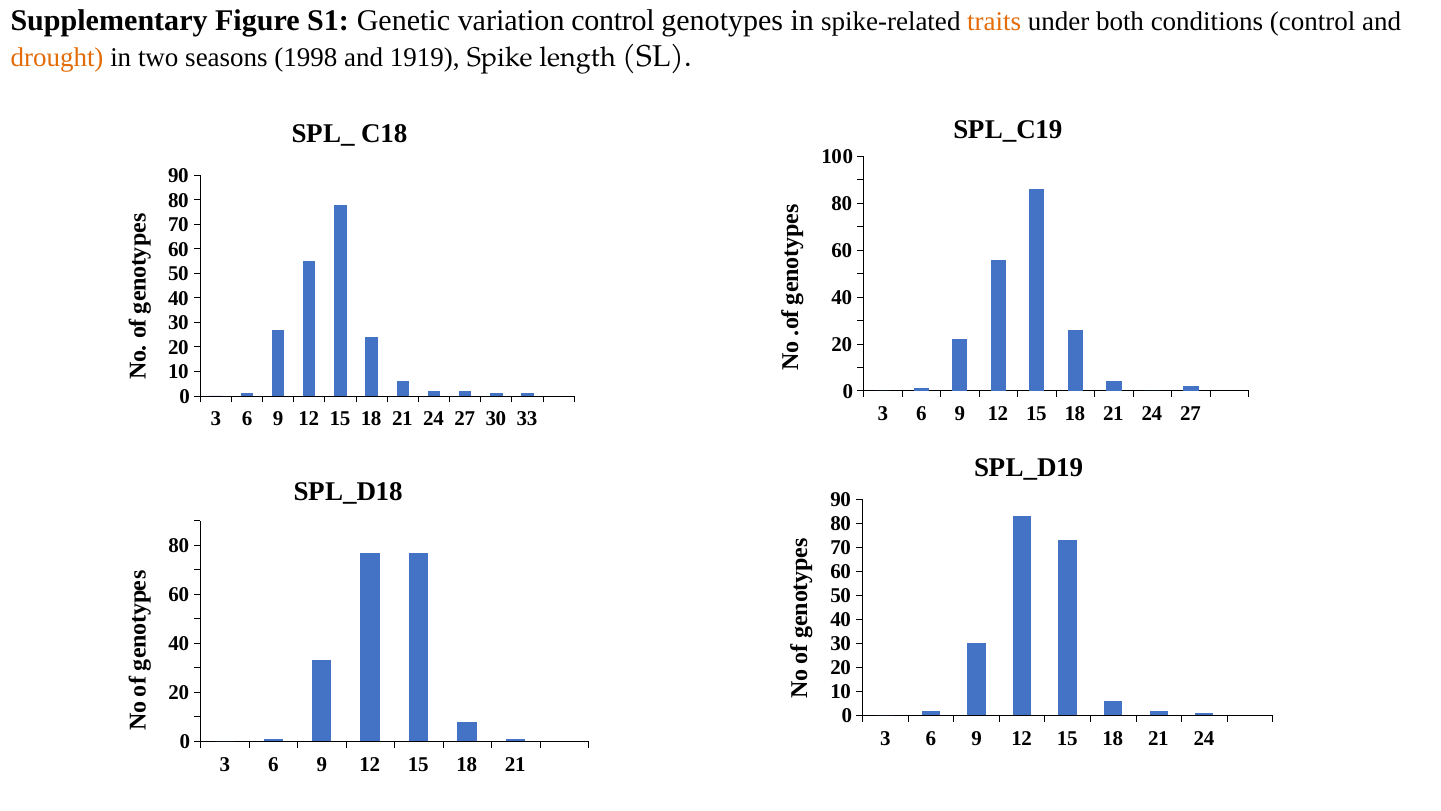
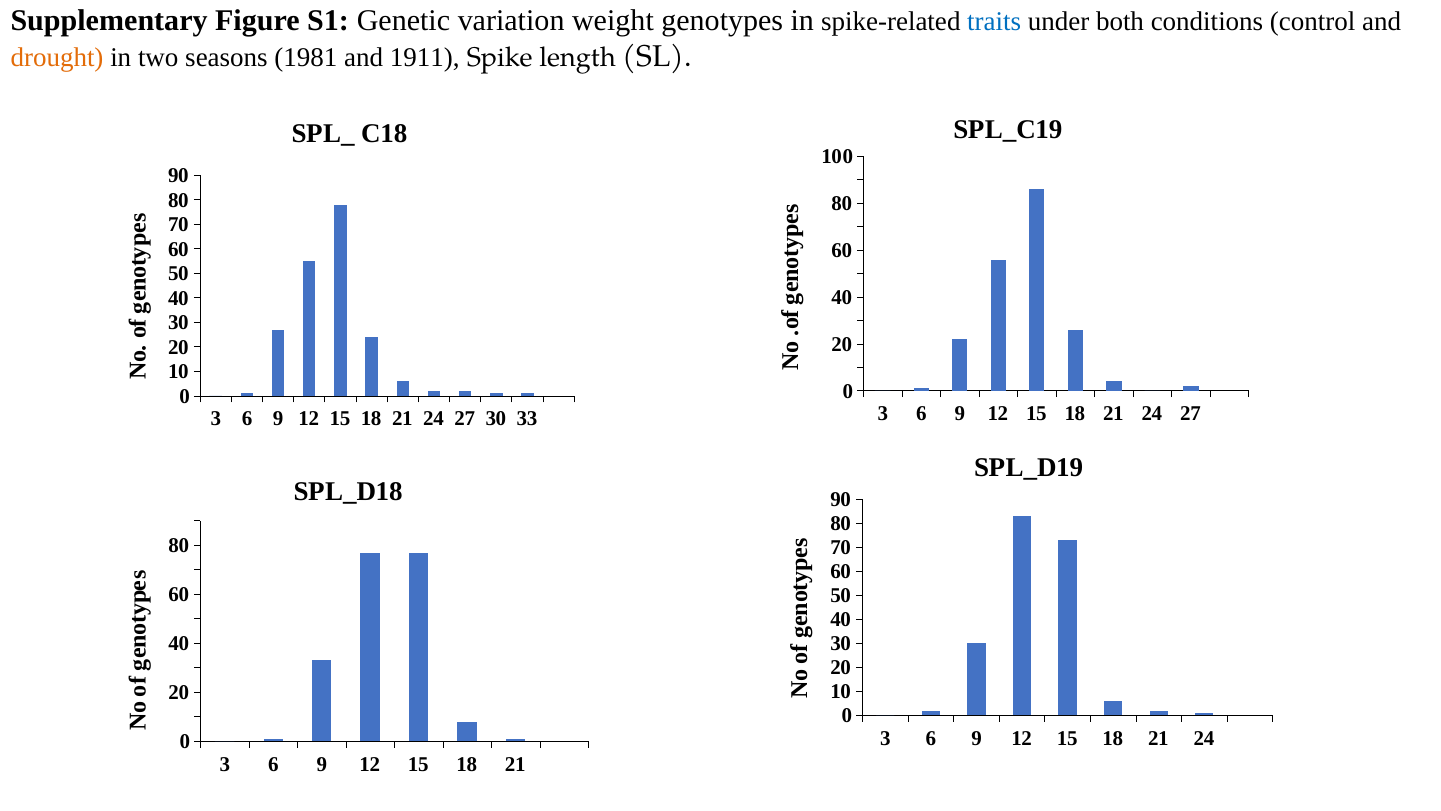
variation control: control -> weight
traits colour: orange -> blue
1998: 1998 -> 1981
1919: 1919 -> 1911
